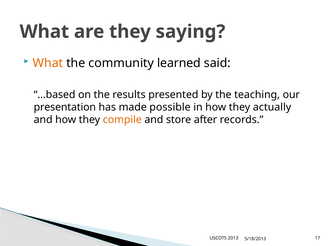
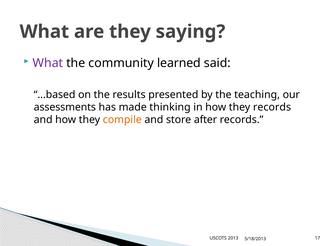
What at (48, 63) colour: orange -> purple
presentation: presentation -> assessments
possible: possible -> thinking
they actually: actually -> records
